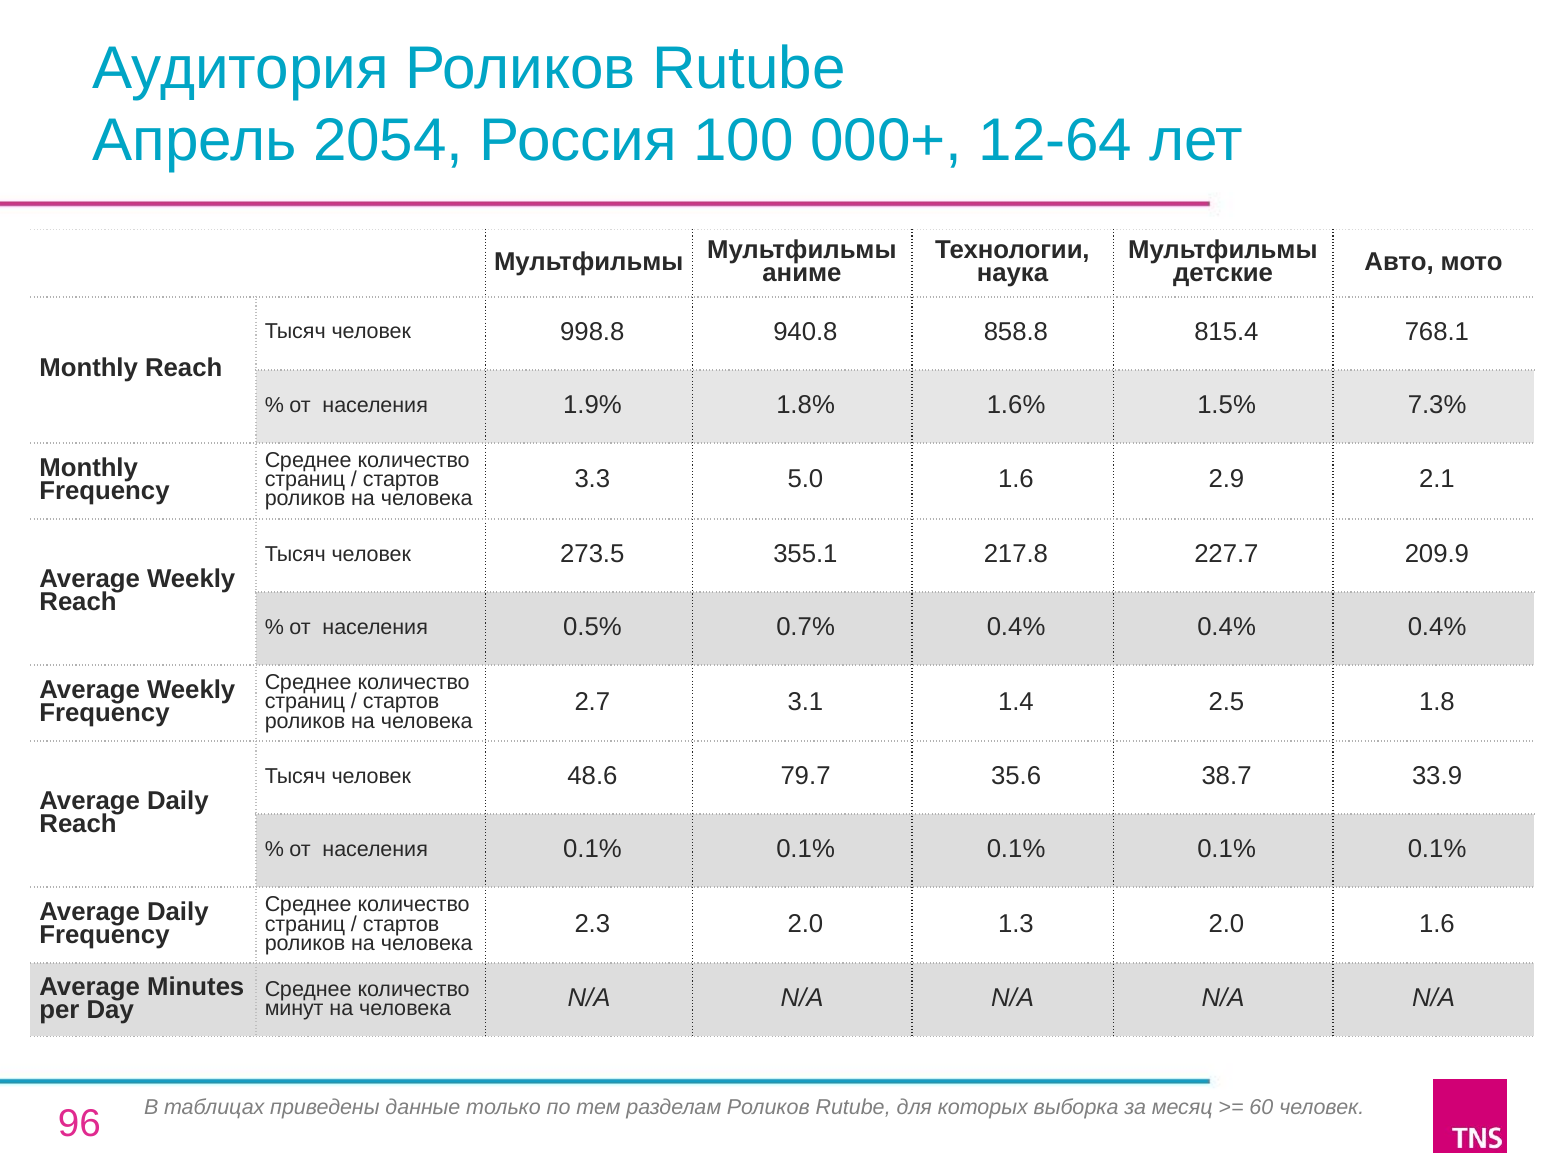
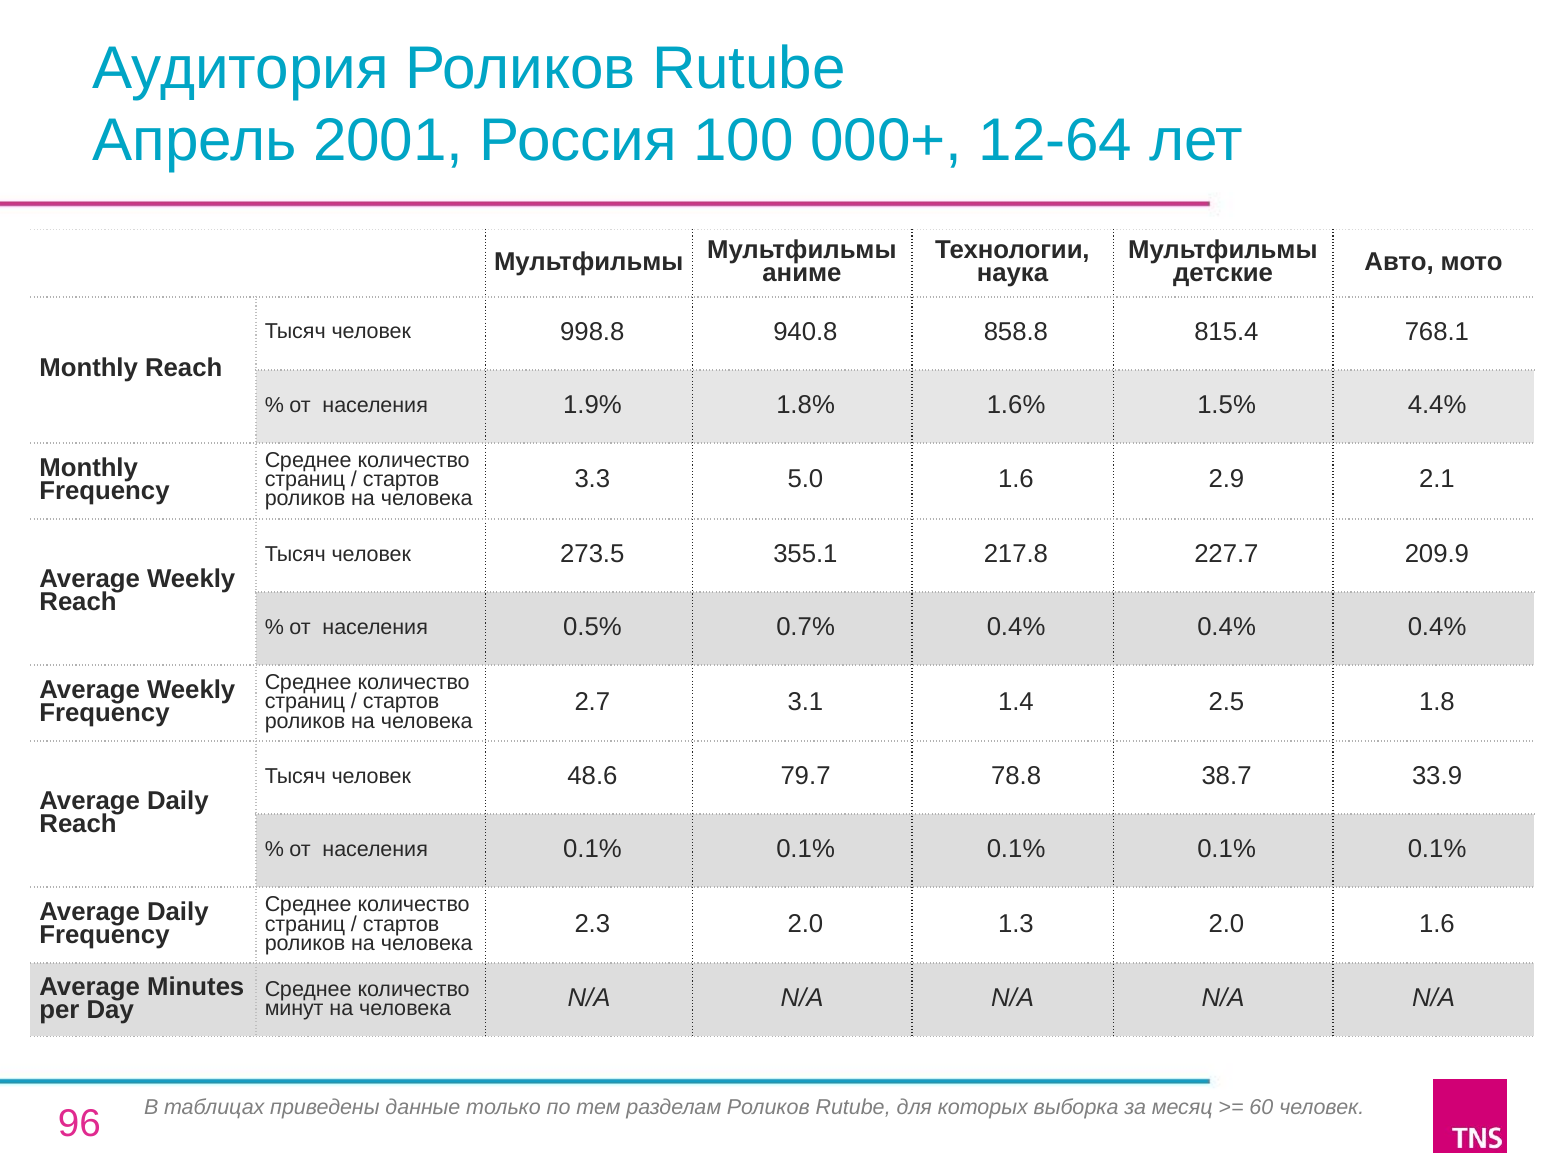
2054: 2054 -> 2001
7.3%: 7.3% -> 4.4%
35.6: 35.6 -> 78.8
